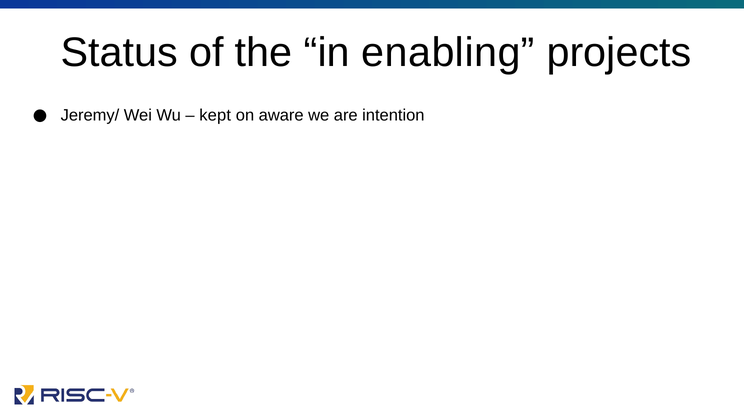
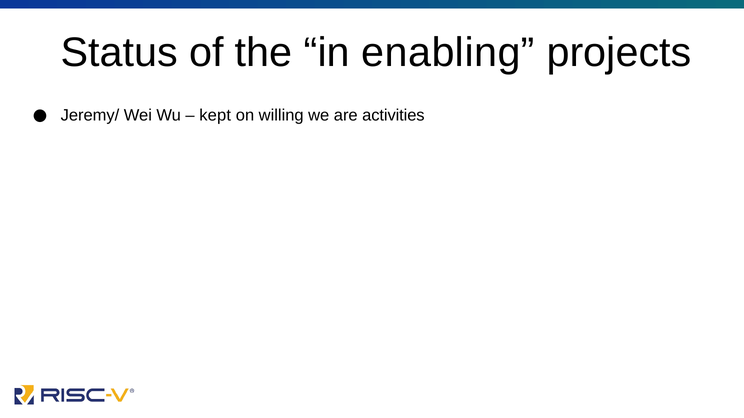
aware: aware -> willing
intention: intention -> activities
